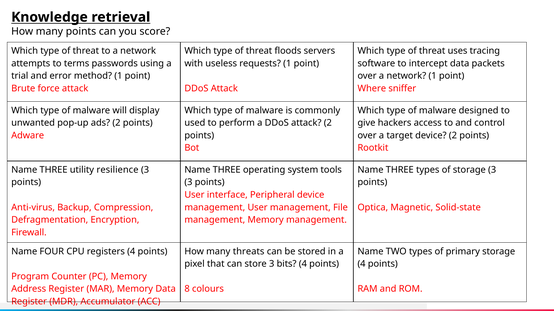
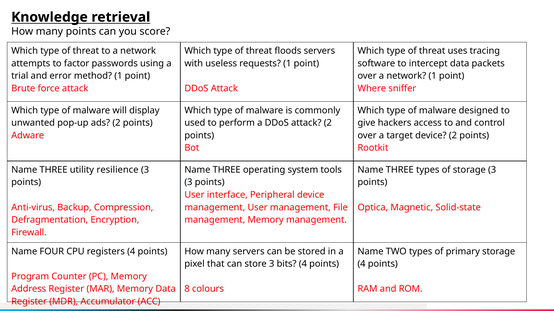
terms: terms -> factor
many threats: threats -> servers
